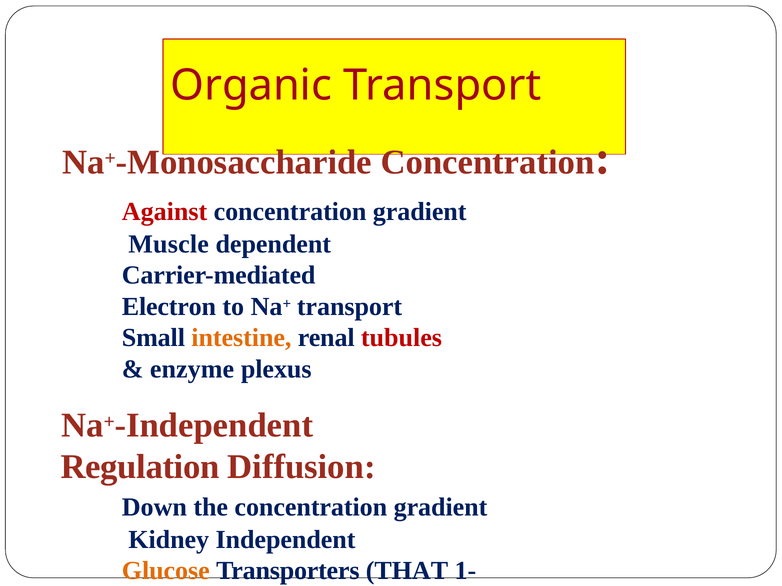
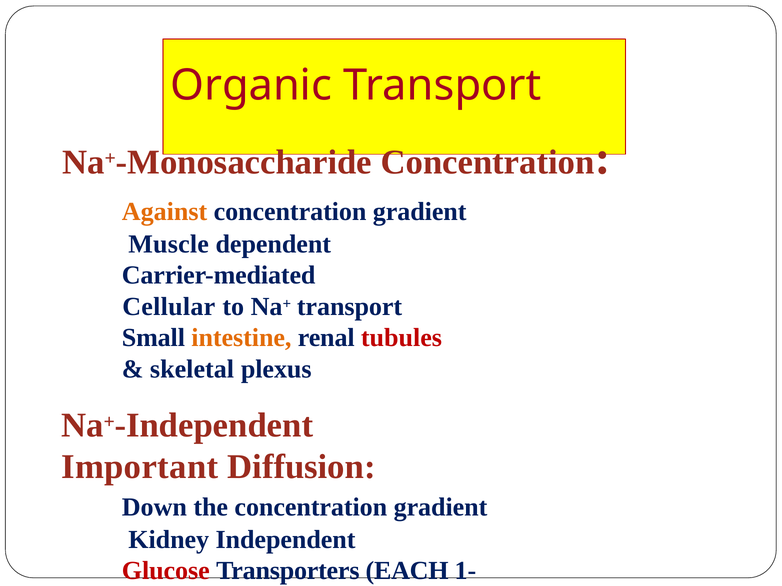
Against colour: red -> orange
Electron: Electron -> Cellular
enzyme: enzyme -> skeletal
Regulation: Regulation -> Important
Glucose colour: orange -> red
THAT: THAT -> EACH
